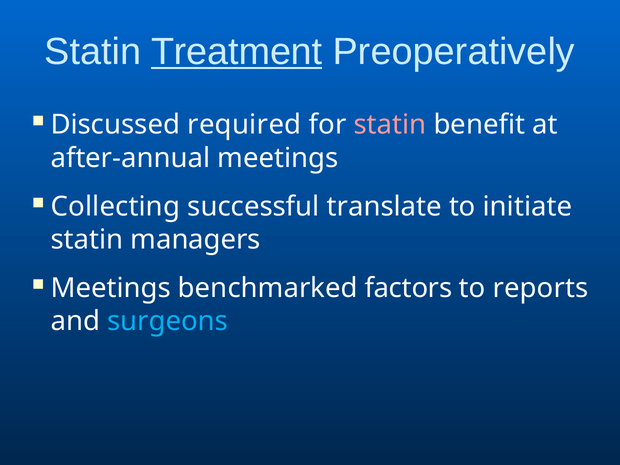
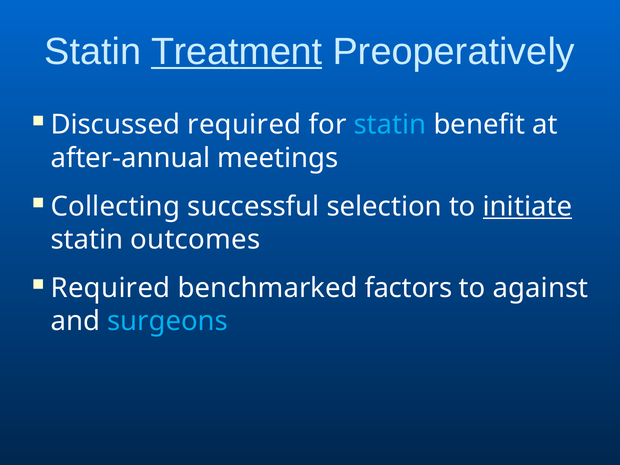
statin at (390, 125) colour: pink -> light blue
translate: translate -> selection
initiate underline: none -> present
managers: managers -> outcomes
Meetings at (111, 288): Meetings -> Required
reports: reports -> against
